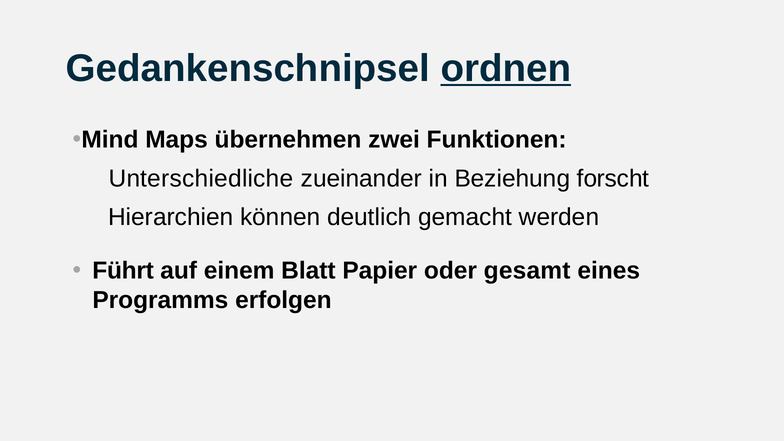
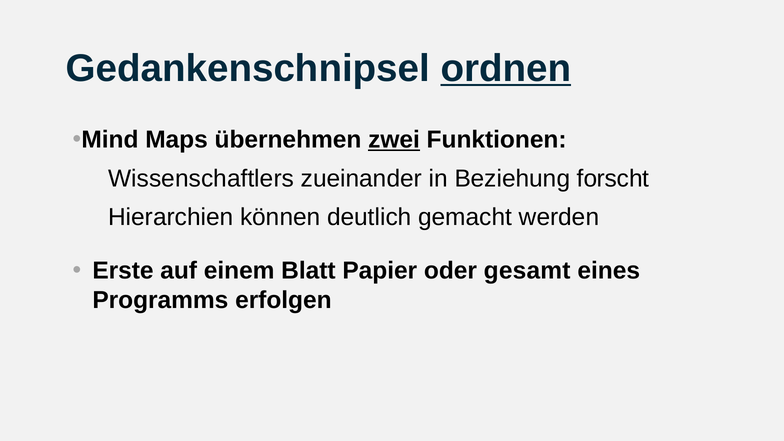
zwei underline: none -> present
Unterschiedliche: Unterschiedliche -> Wissenschaftlers
Führt: Führt -> Erste
